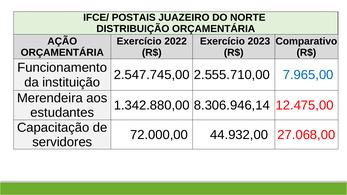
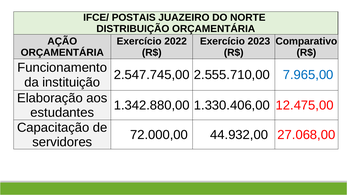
Merendeira: Merendeira -> Elaboração
8.306.946,14: 8.306.946,14 -> 1.330.406,00
